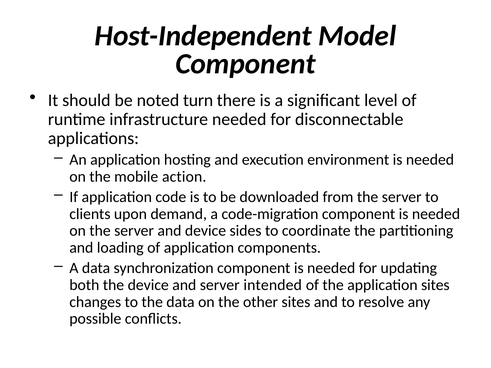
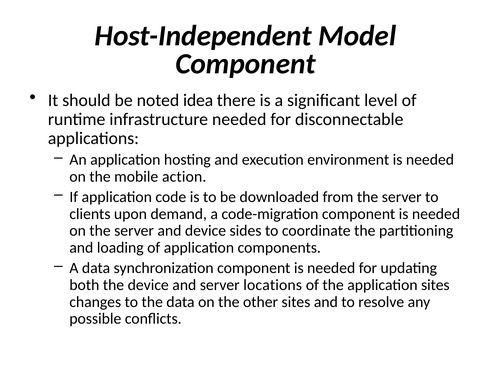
turn: turn -> idea
intended: intended -> locations
